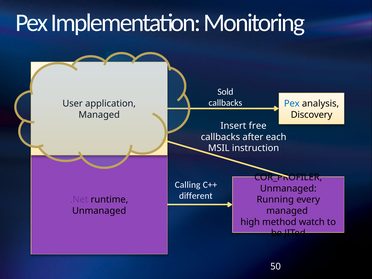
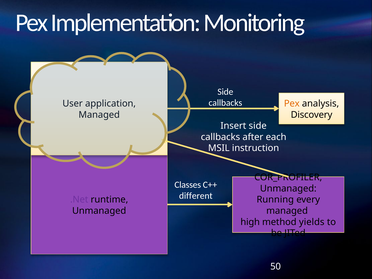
Sold at (225, 92): Sold -> Side
Pex at (292, 104) colour: blue -> orange
Insert free: free -> side
Calling: Calling -> Classes
watch: watch -> yields
